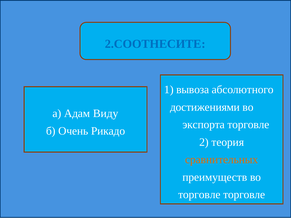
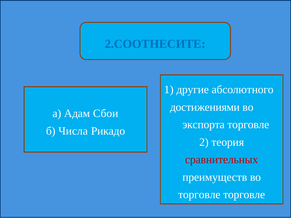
вывоза: вывоза -> другие
Виду: Виду -> Сбои
Очень: Очень -> Числа
сравнительных colour: orange -> red
